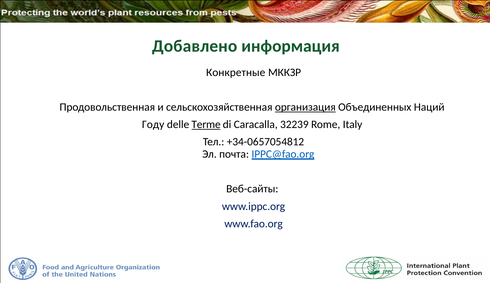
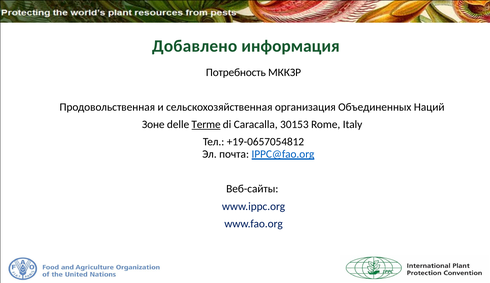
Конкретные: Конкретные -> Потребность
организация underline: present -> none
Году: Году -> Зоне
32239: 32239 -> 30153
+34-0657054812: +34-0657054812 -> +19-0657054812
